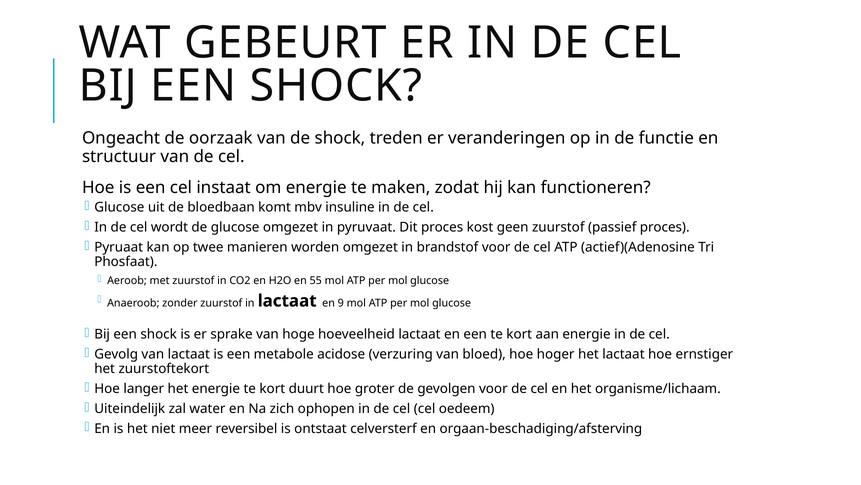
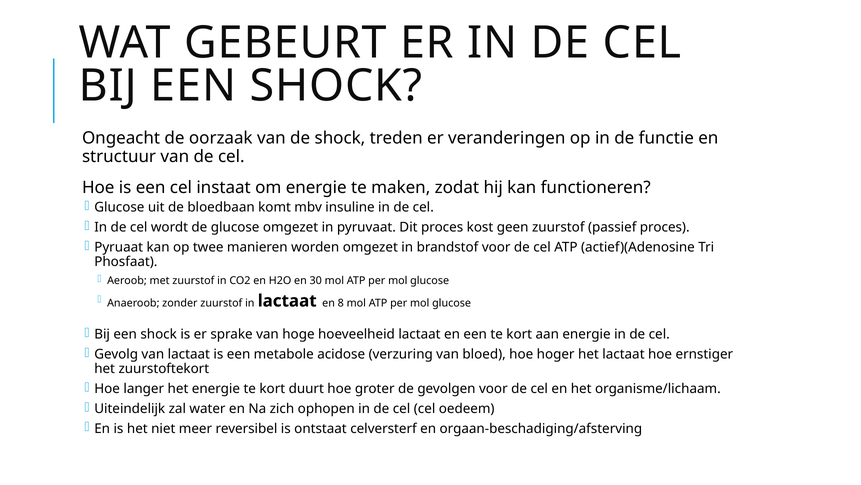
55: 55 -> 30
9: 9 -> 8
